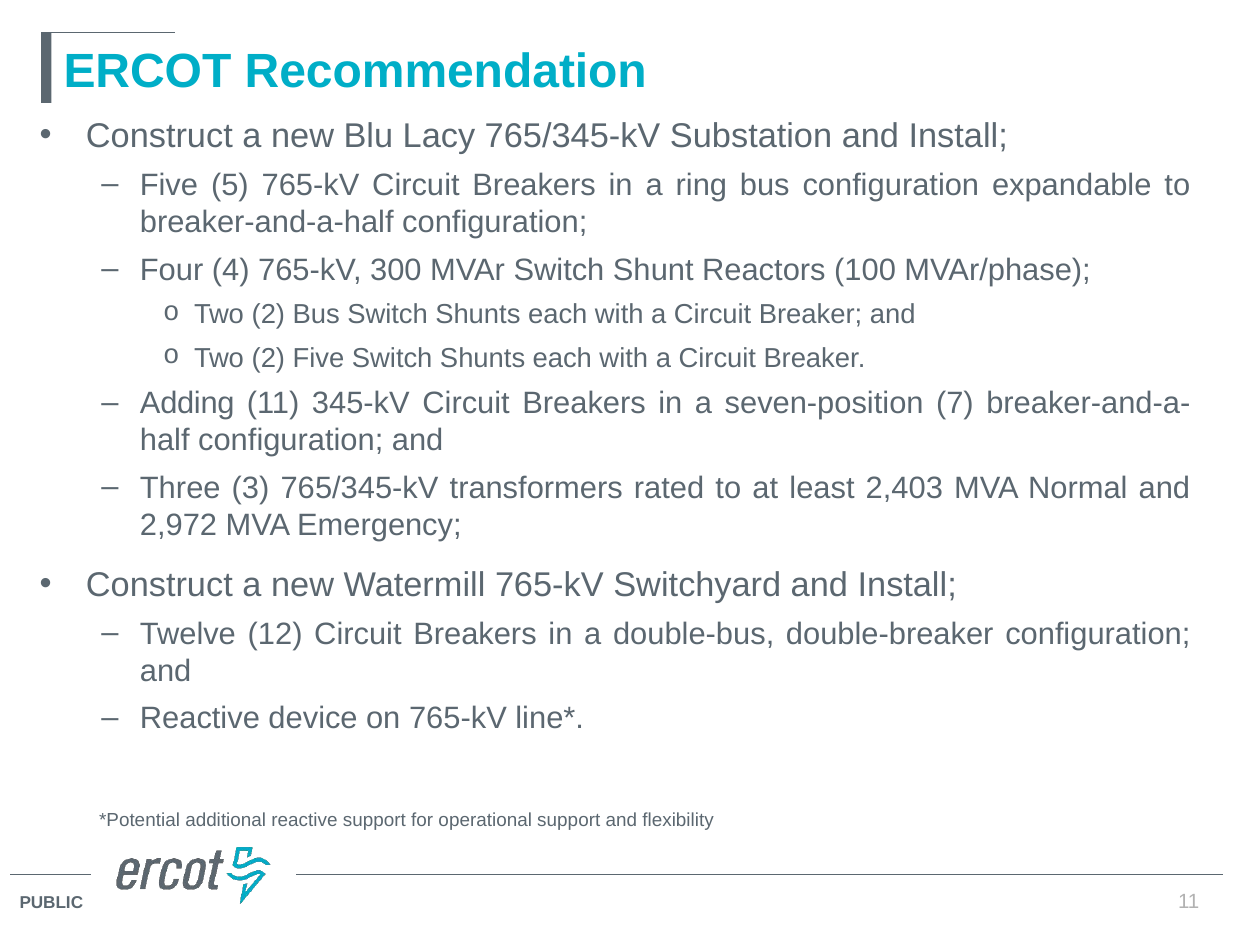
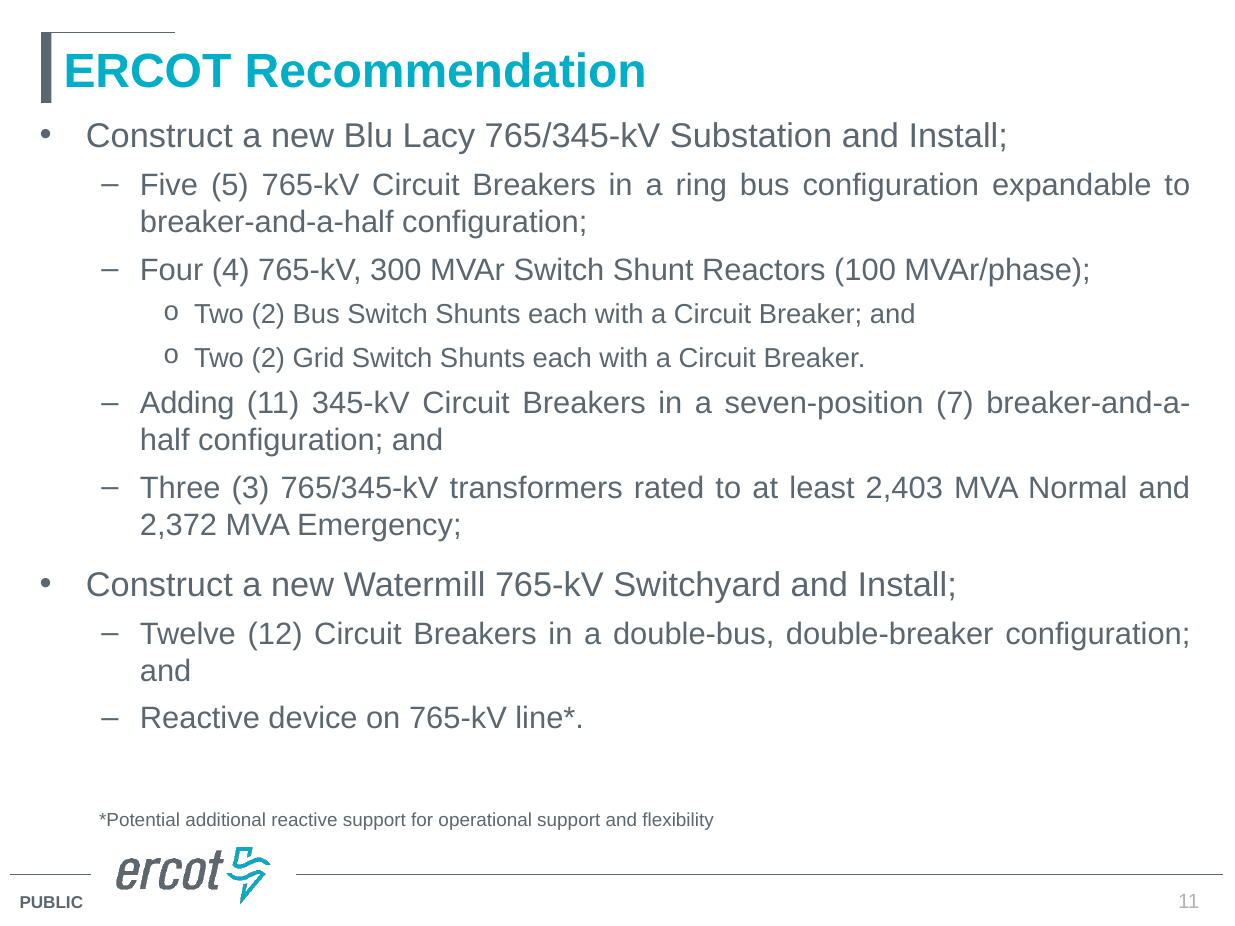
2 Five: Five -> Grid
2,972: 2,972 -> 2,372
